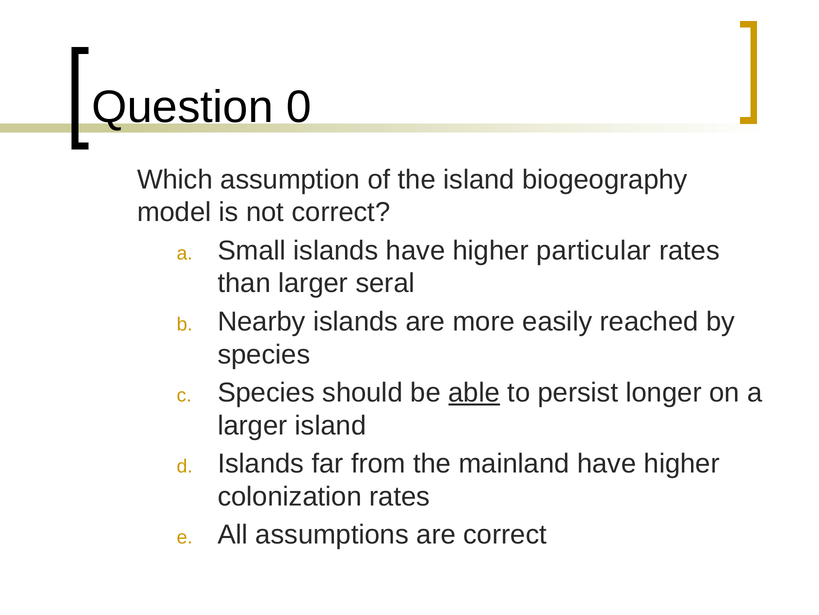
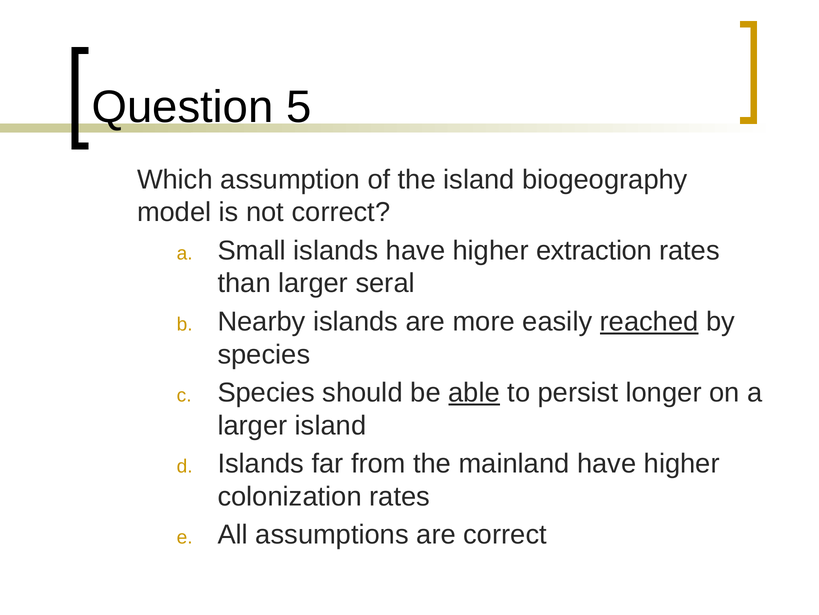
0: 0 -> 5
particular: particular -> extraction
reached underline: none -> present
